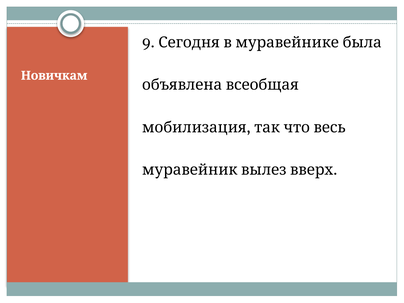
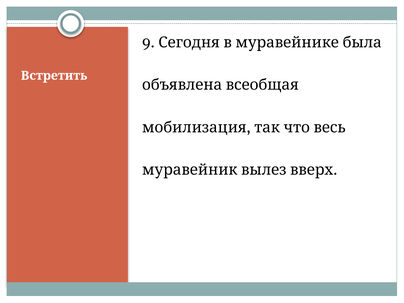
Новичкам: Новичкам -> Встретить
